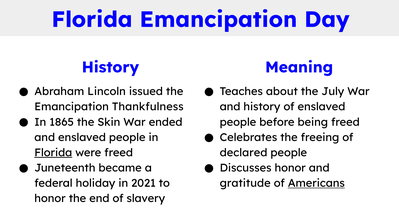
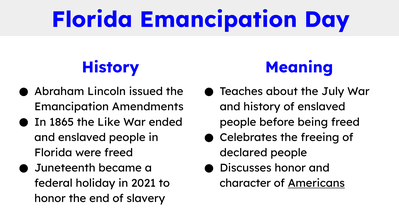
Thankfulness: Thankfulness -> Amendments
Skin: Skin -> Like
Florida at (53, 153) underline: present -> none
gratitude: gratitude -> character
